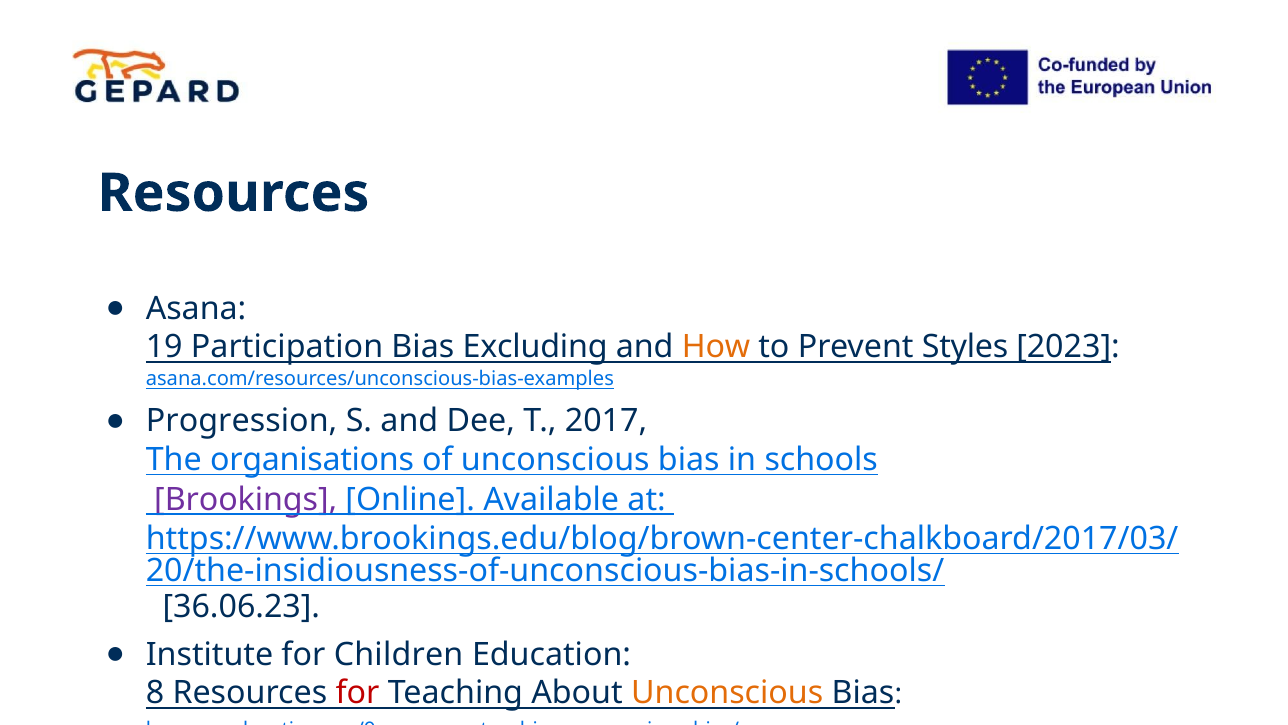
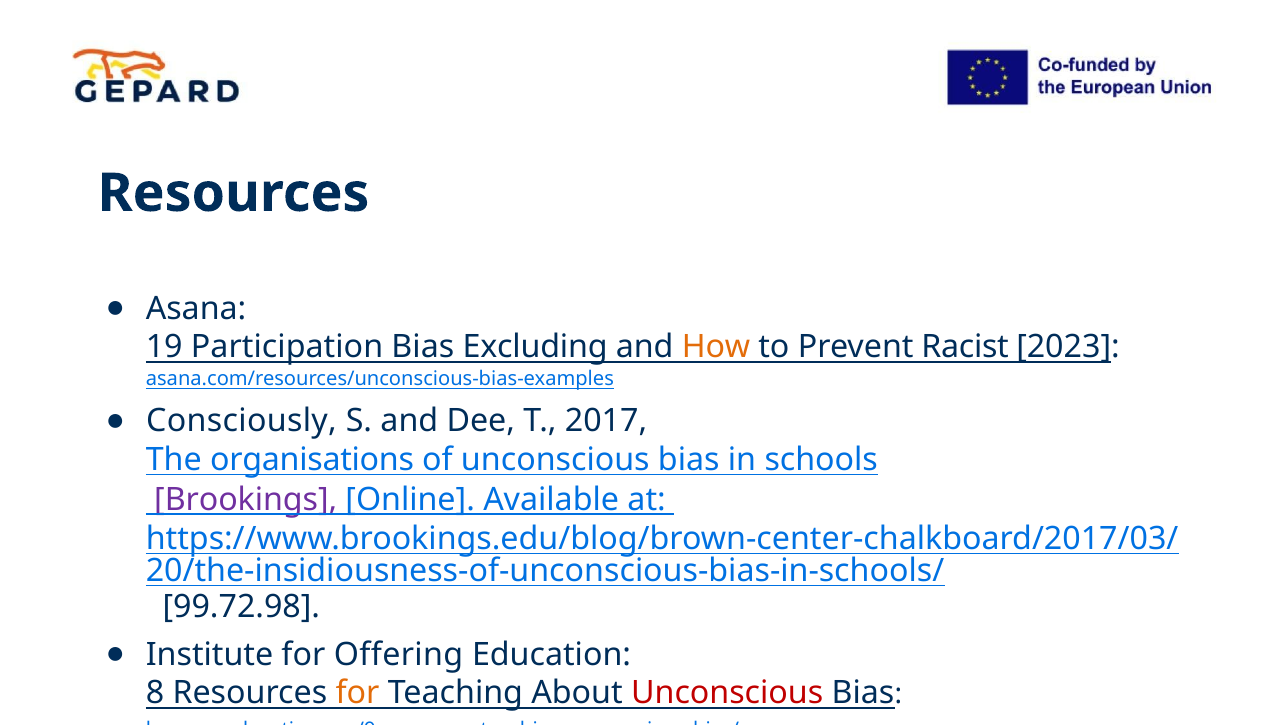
Styles: Styles -> Racist
Progression: Progression -> Consciously
36.06.23: 36.06.23 -> 99.72.98
Children: Children -> Offering
for at (358, 693) colour: red -> orange
Unconscious at (727, 693) colour: orange -> red
